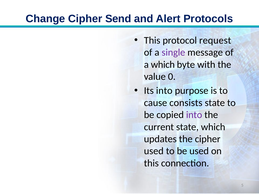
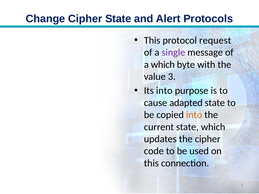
Cipher Send: Send -> State
0: 0 -> 3
consists: consists -> adapted
into at (194, 115) colour: purple -> orange
used at (154, 151): used -> code
